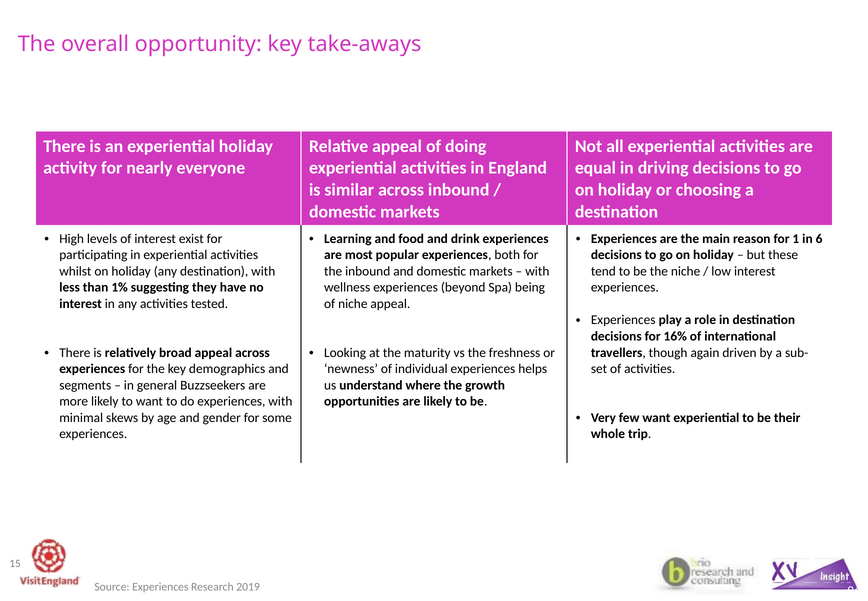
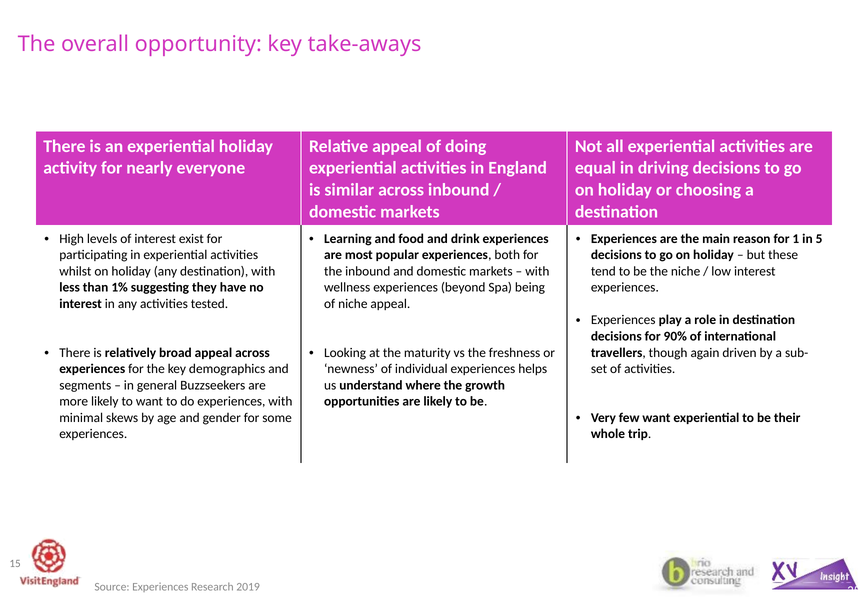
6: 6 -> 5
16%: 16% -> 90%
94: 94 -> 25
